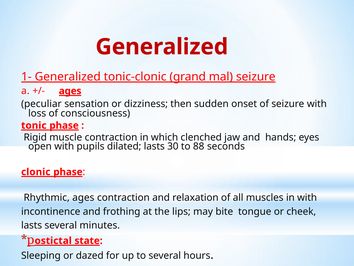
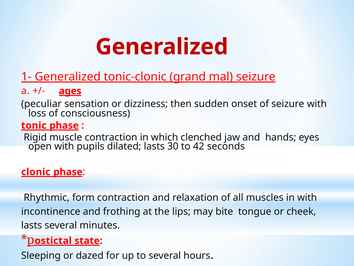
88: 88 -> 42
Rhythmic ages: ages -> form
